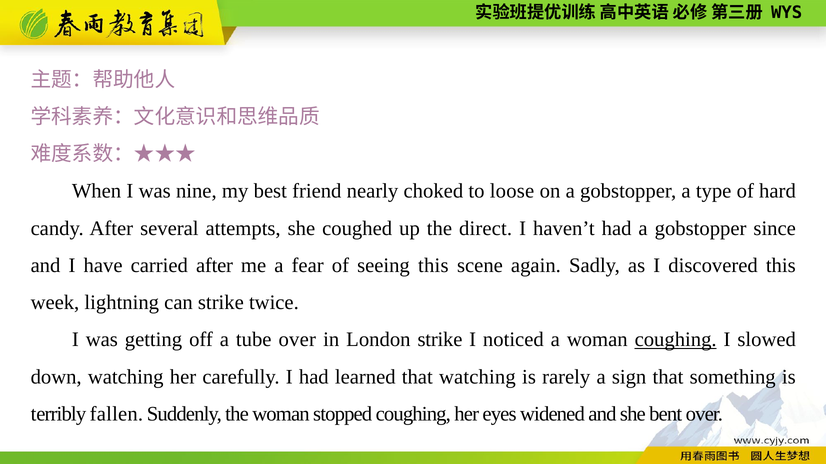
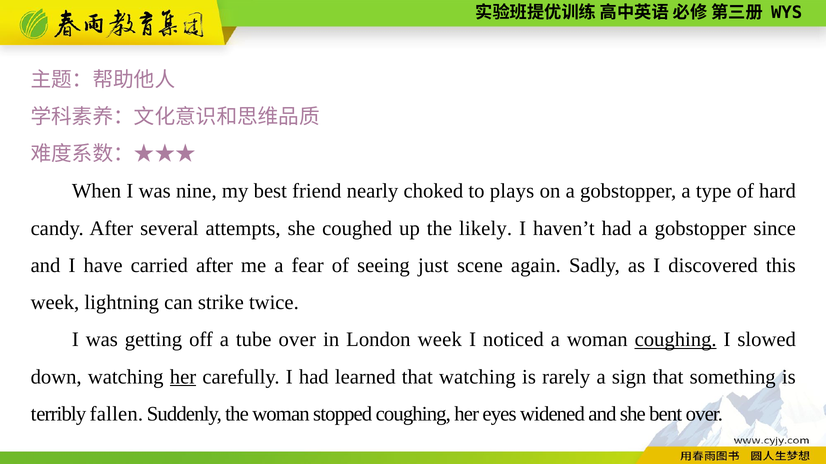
loose: loose -> plays
direct: direct -> likely
seeing this: this -> just
London strike: strike -> week
her at (183, 377) underline: none -> present
